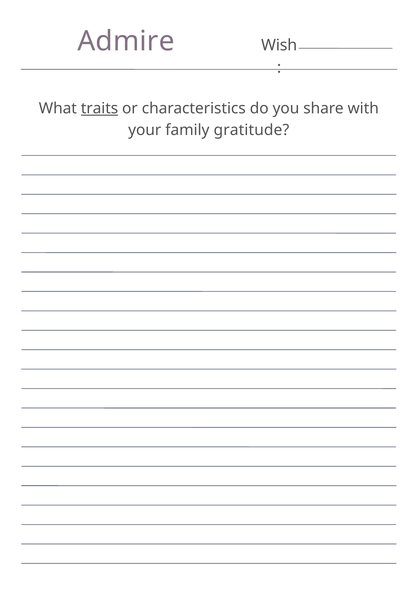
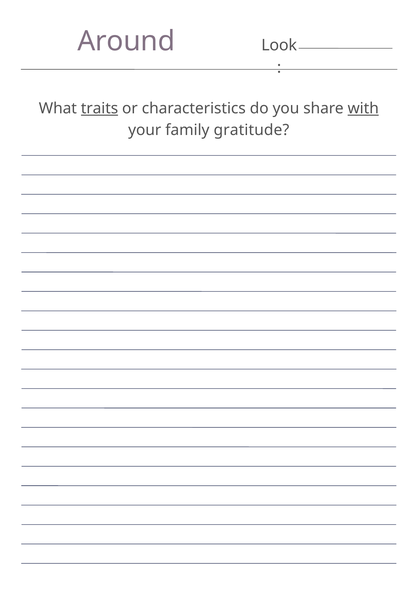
Admire: Admire -> Around
Wish: Wish -> Look
with underline: none -> present
